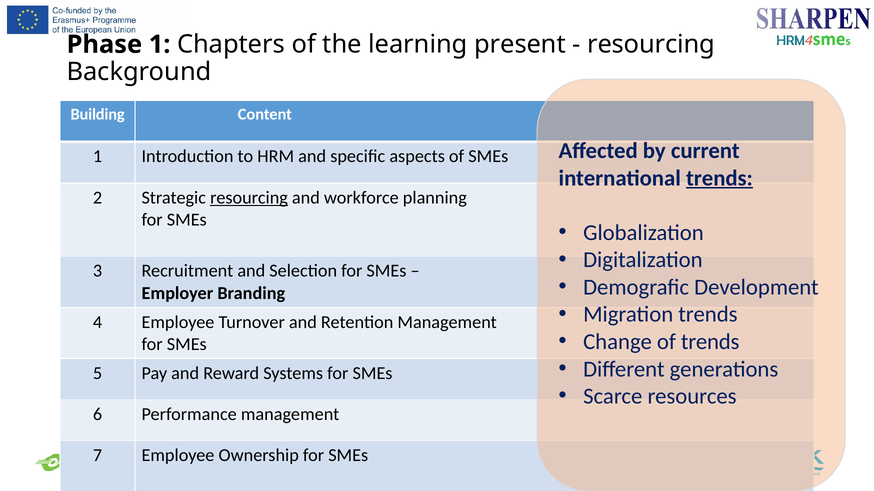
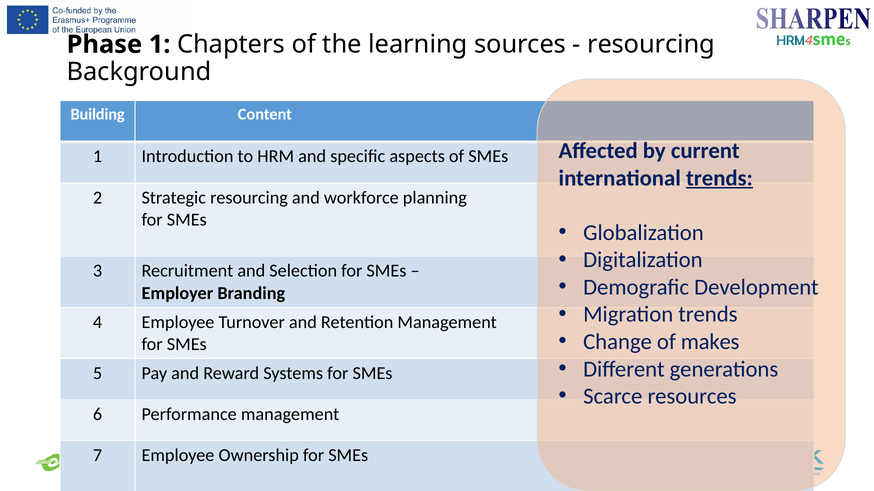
present: present -> sources
resourcing at (249, 198) underline: present -> none
of trends: trends -> makes
